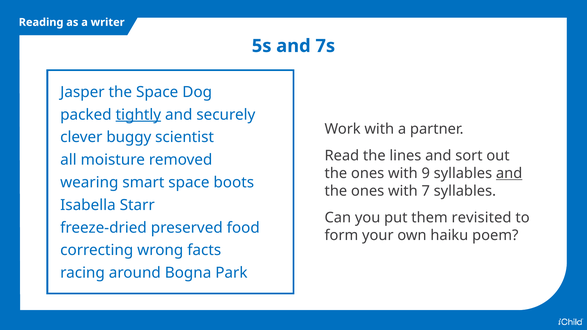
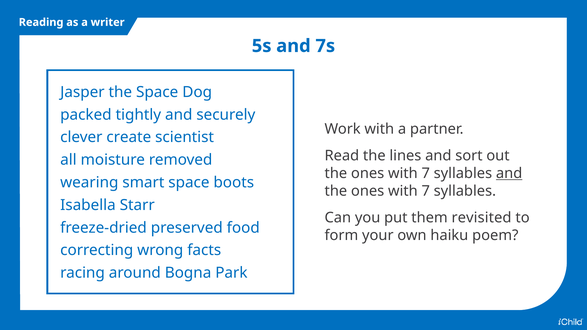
tightly underline: present -> none
buggy: buggy -> create
9 at (426, 173): 9 -> 7
